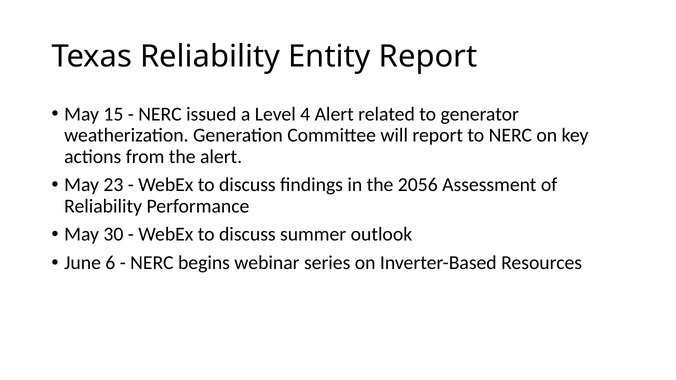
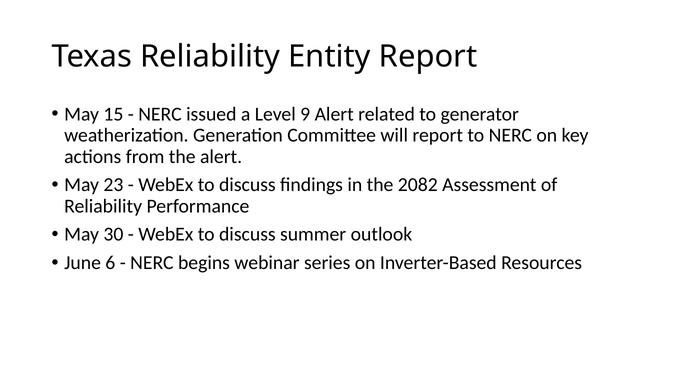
4: 4 -> 9
2056: 2056 -> 2082
